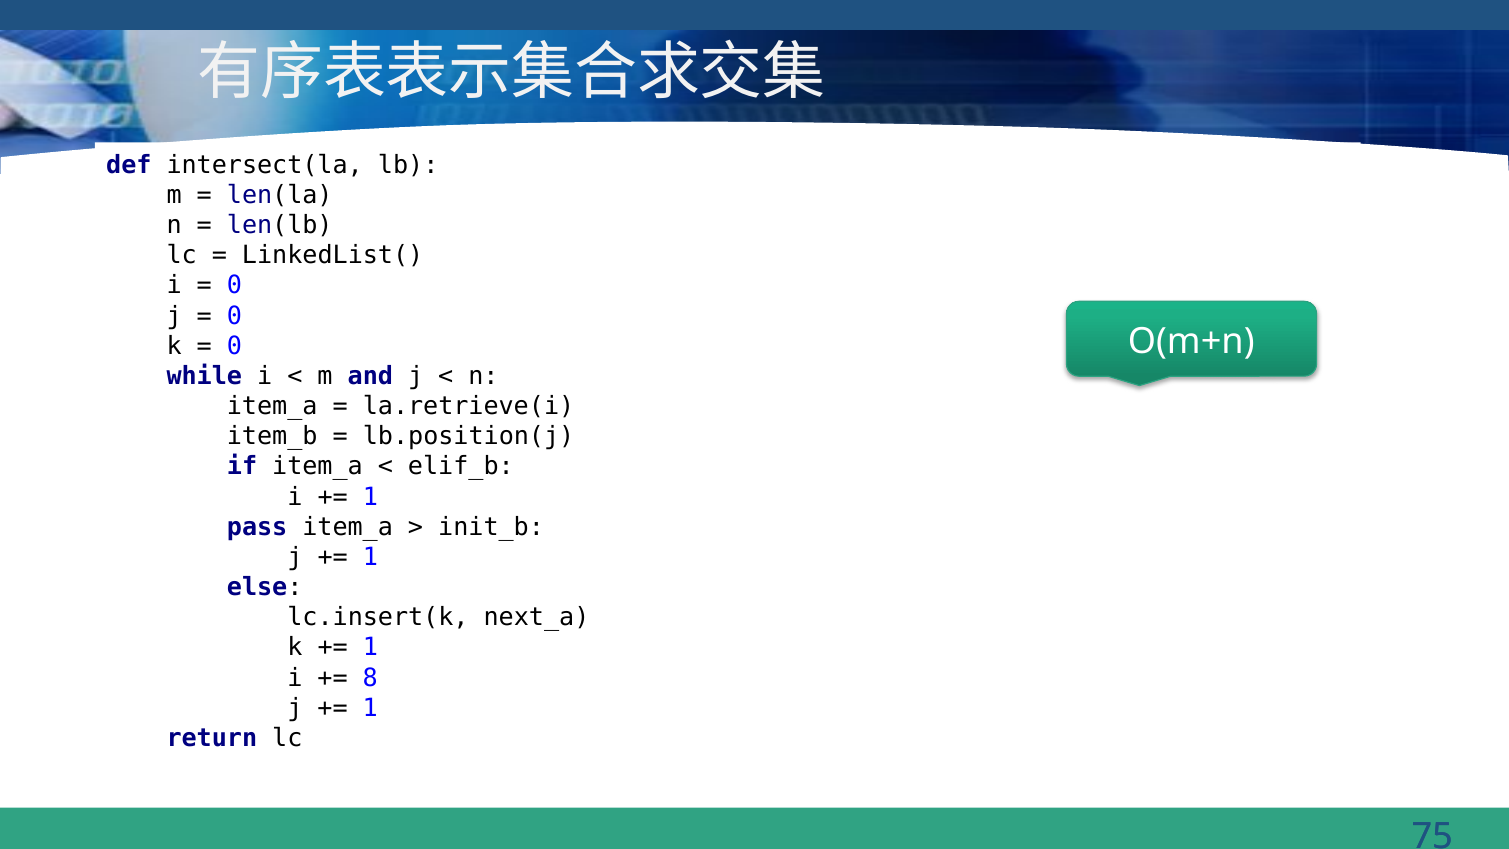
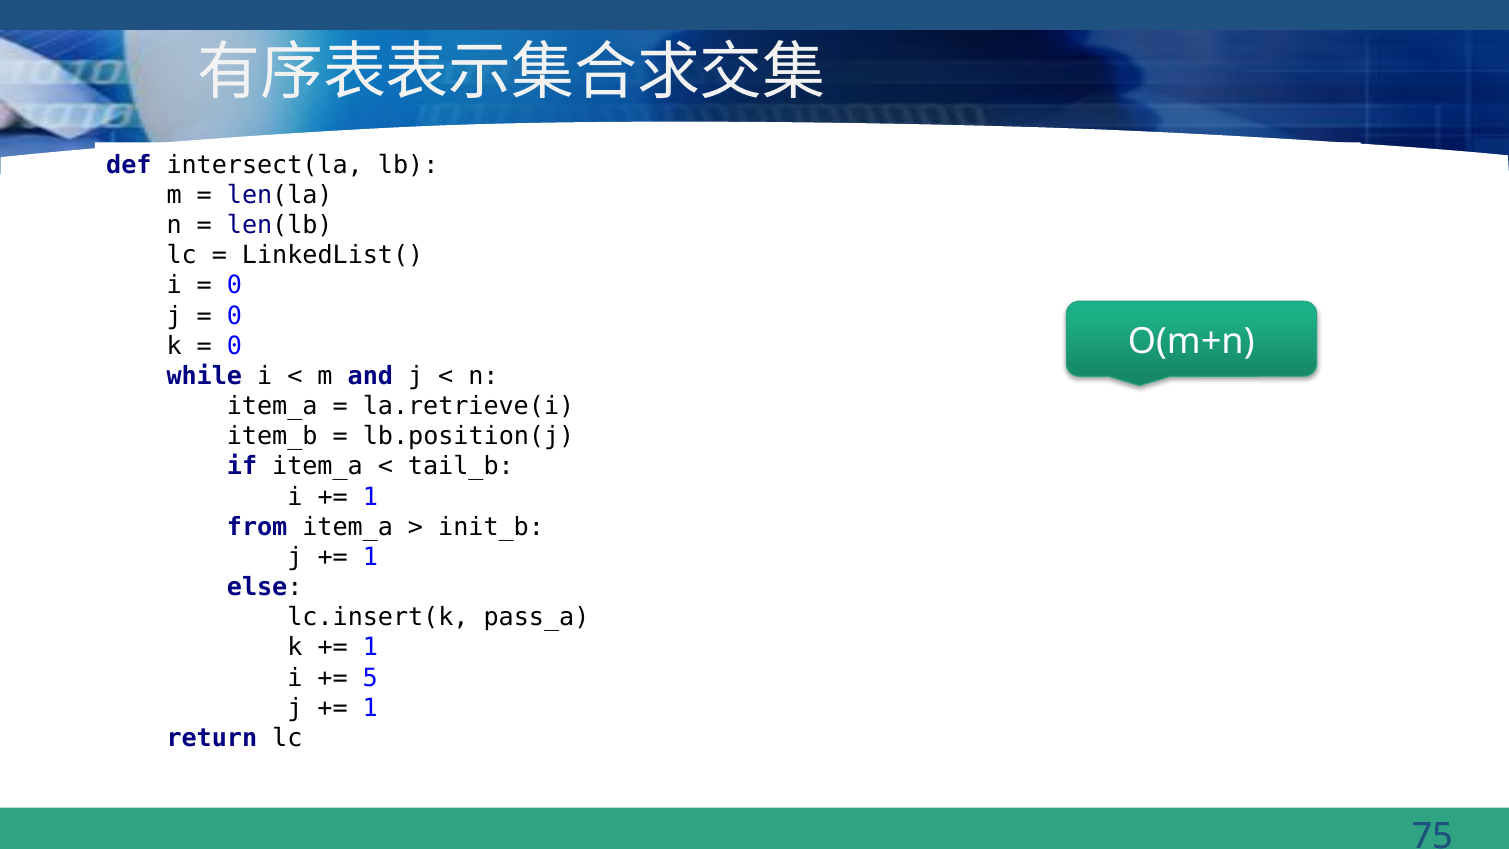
elif_b: elif_b -> tail_b
pass: pass -> from
next_a: next_a -> pass_a
8: 8 -> 5
